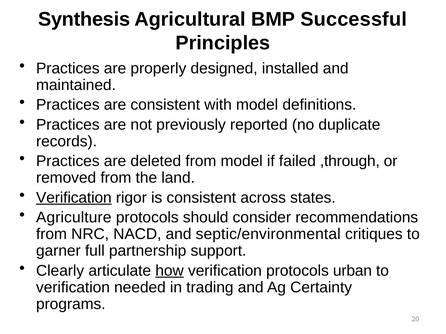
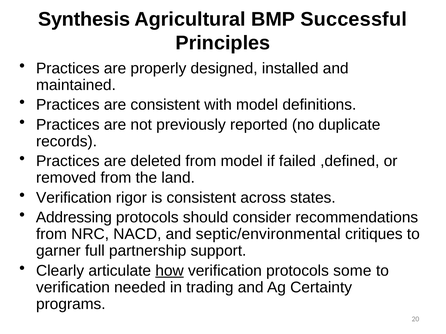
,through: ,through -> ,defined
Verification at (74, 198) underline: present -> none
Agriculture: Agriculture -> Addressing
urban: urban -> some
